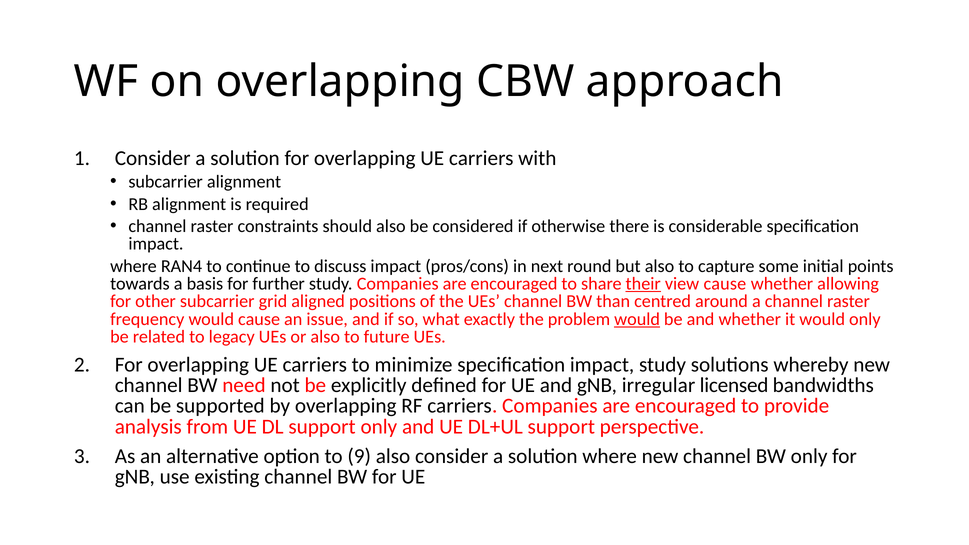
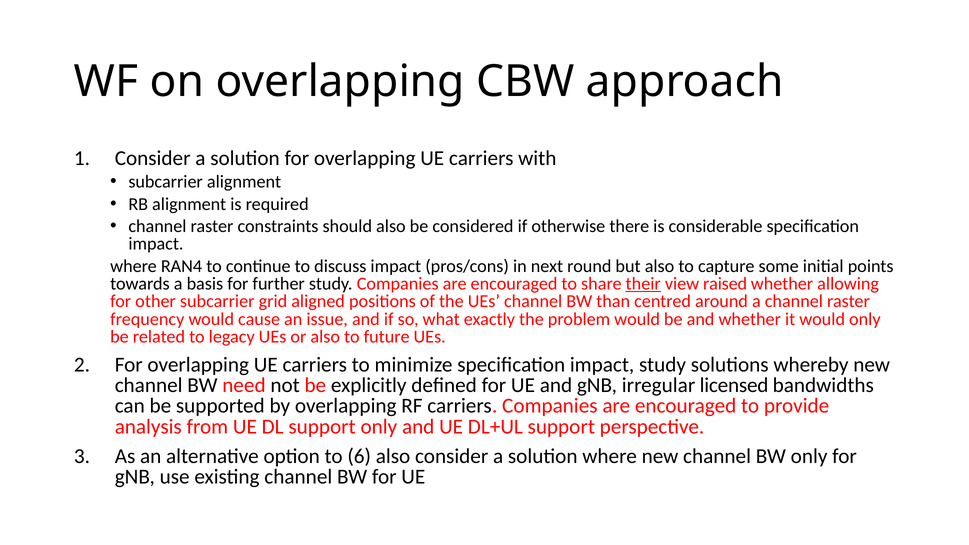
view cause: cause -> raised
would at (637, 319) underline: present -> none
9: 9 -> 6
